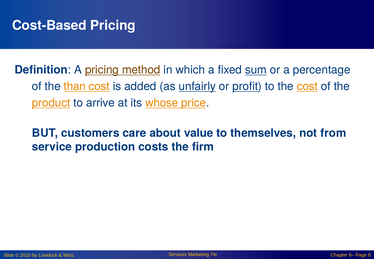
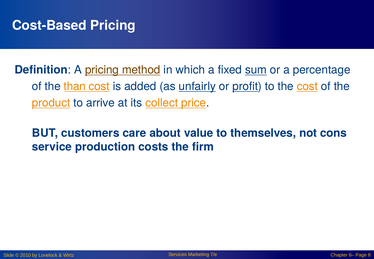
whose: whose -> collect
from: from -> cons
